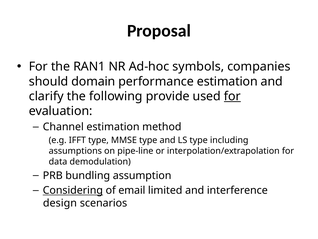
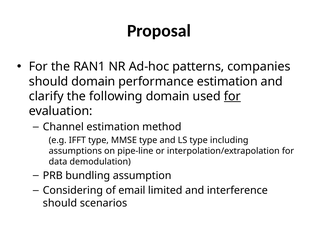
symbols: symbols -> patterns
following provide: provide -> domain
Considering underline: present -> none
design at (60, 203): design -> should
